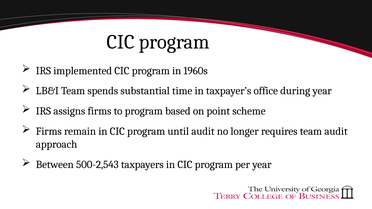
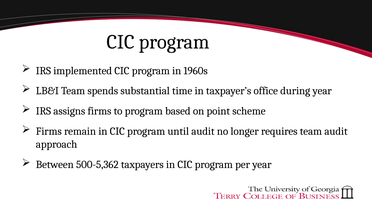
500-2,543: 500-2,543 -> 500-5,362
